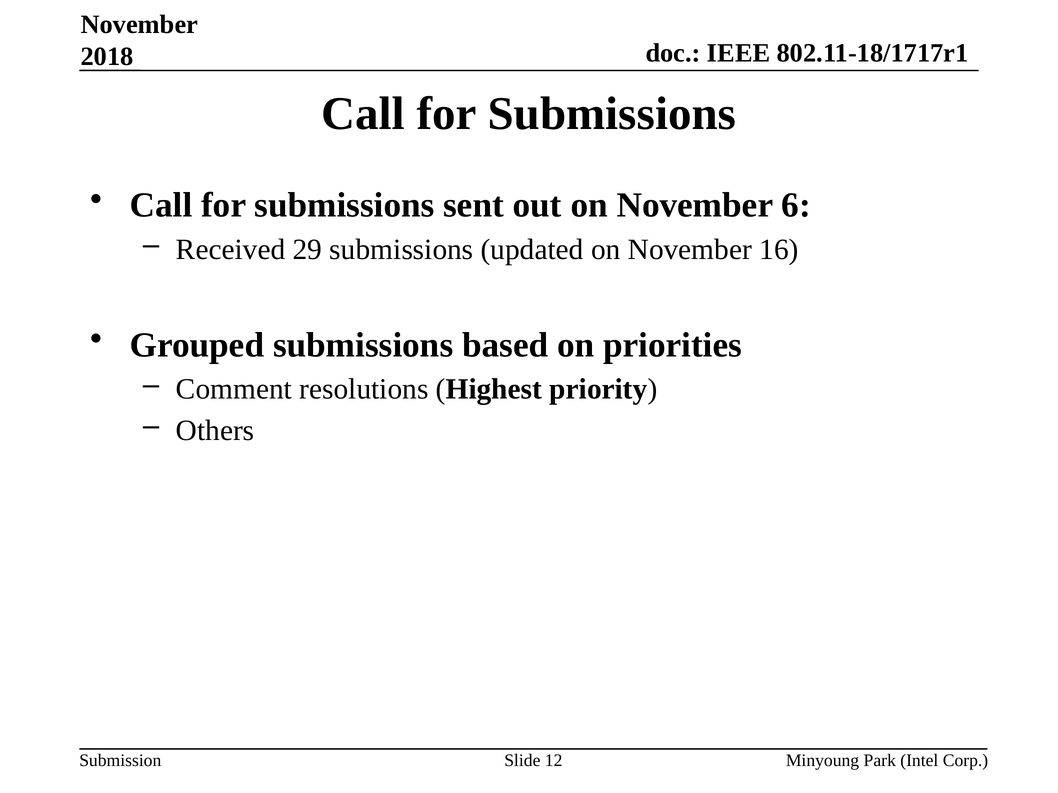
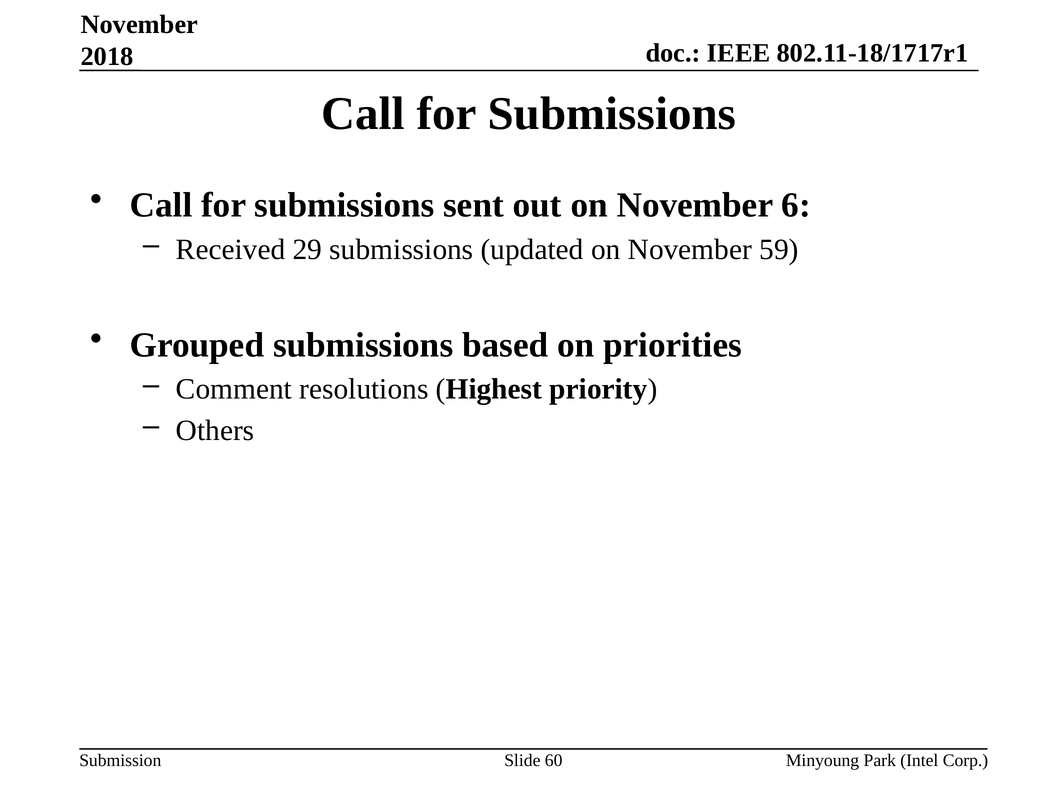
16: 16 -> 59
12: 12 -> 60
